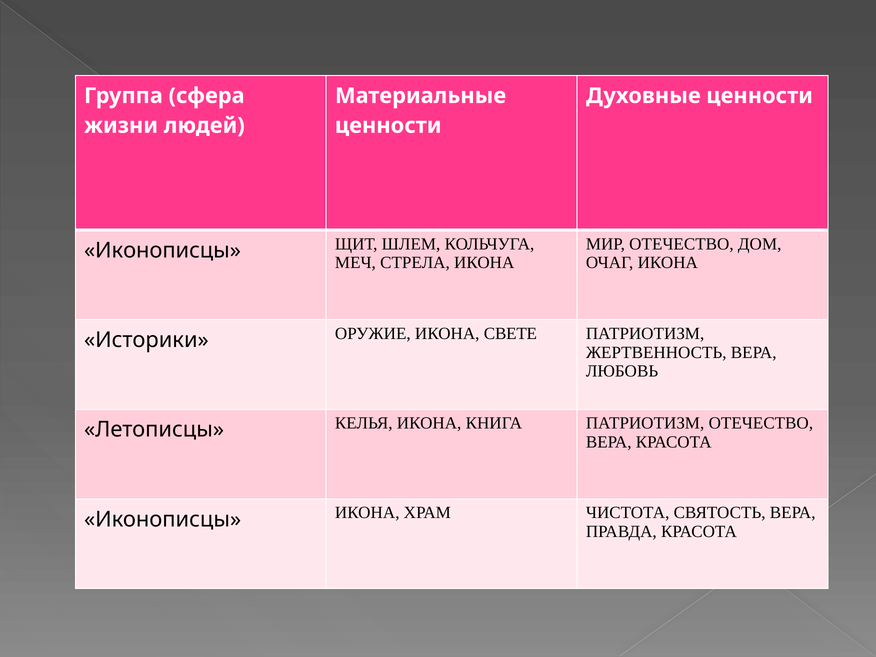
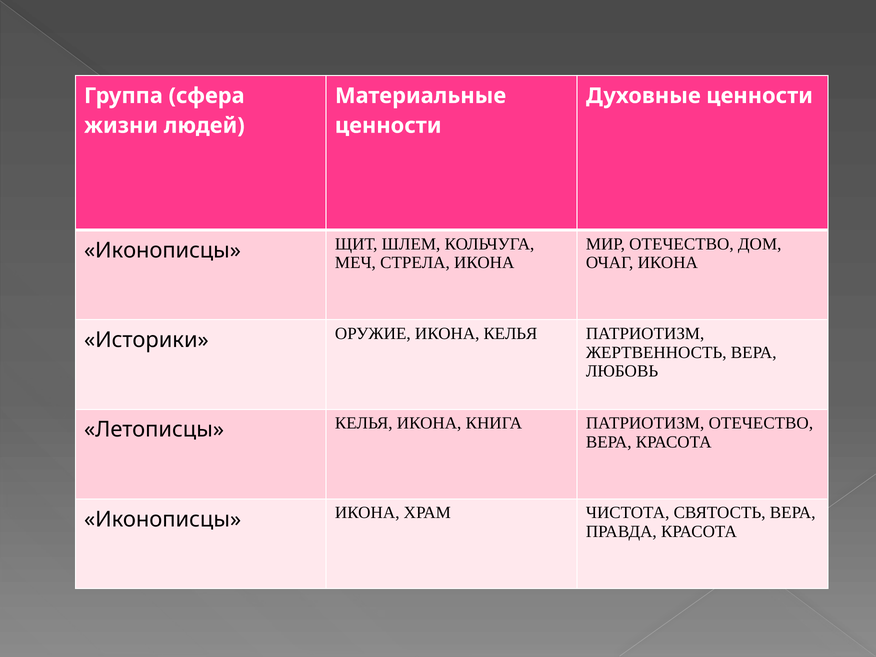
ИКОНА СВЕТЕ: СВЕТЕ -> КЕЛЬЯ
